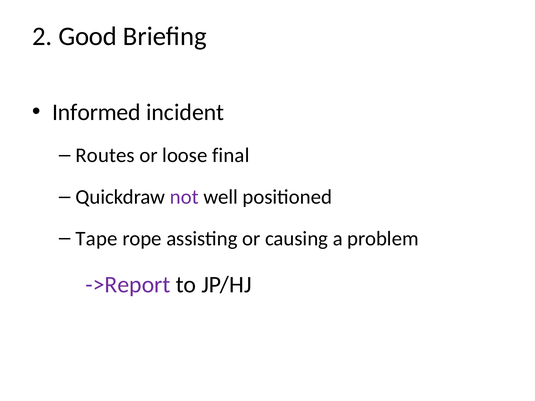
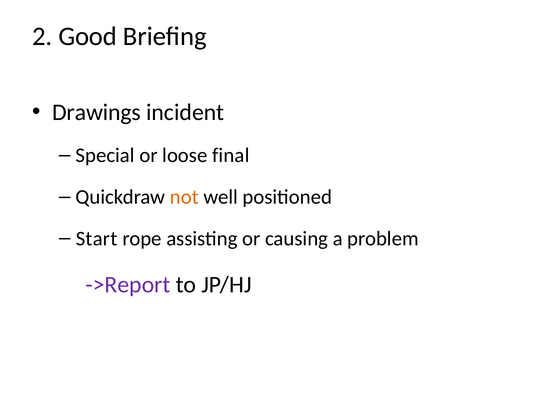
Informed: Informed -> Drawings
Routes: Routes -> Special
not colour: purple -> orange
Tape: Tape -> Start
